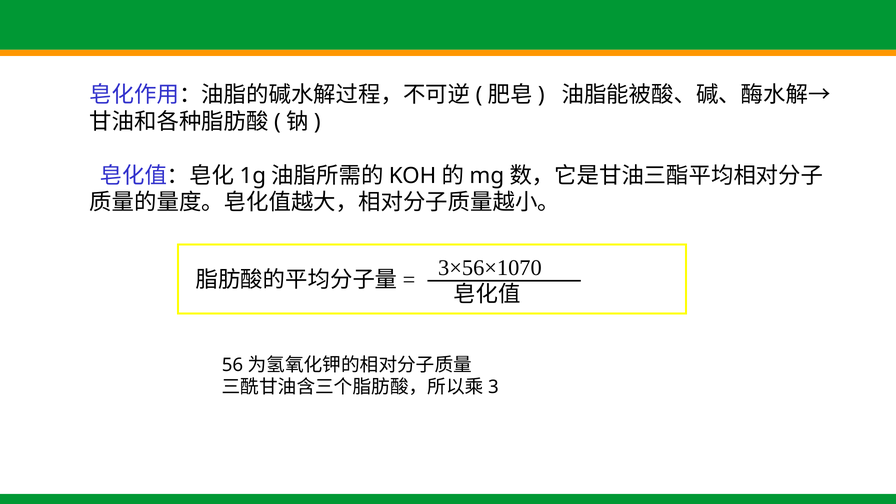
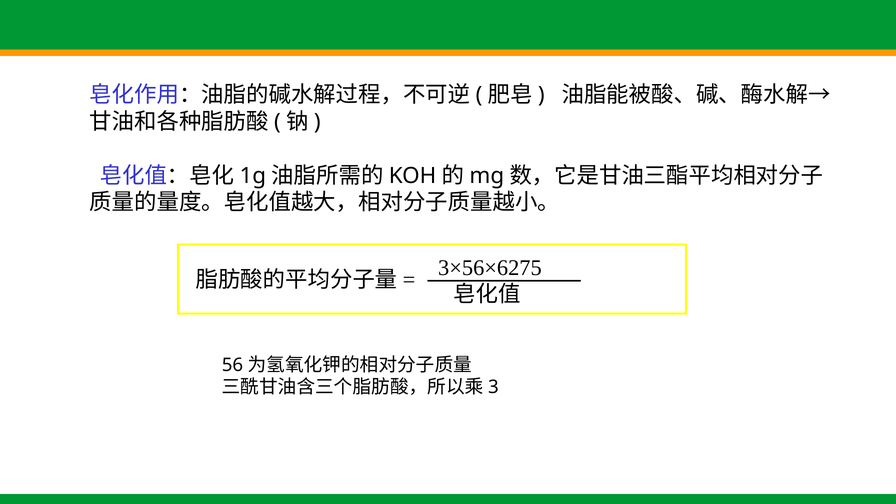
3×56×1070: 3×56×1070 -> 3×56×6275
